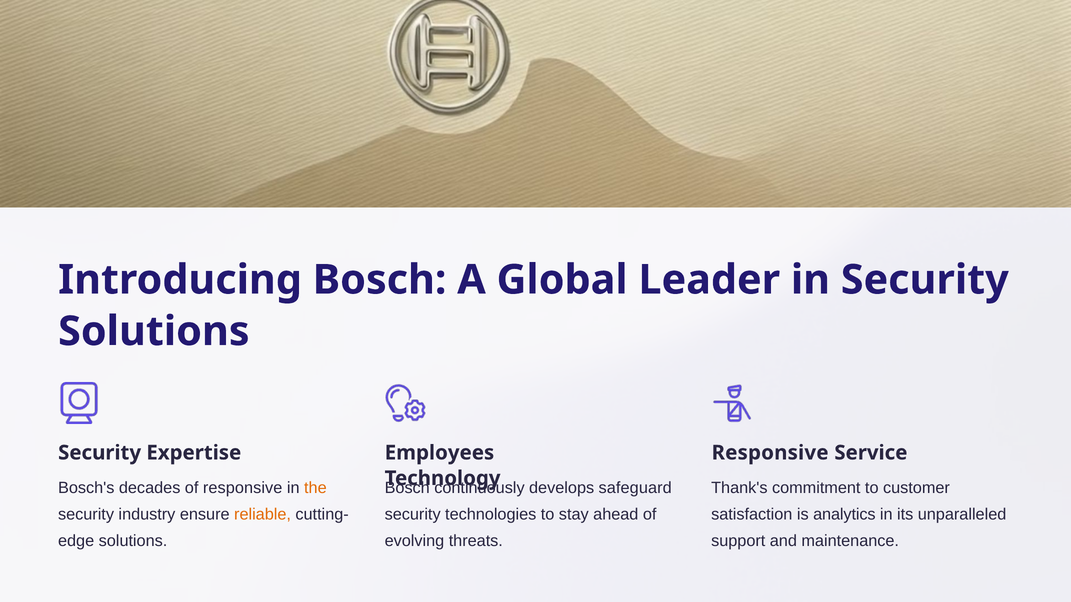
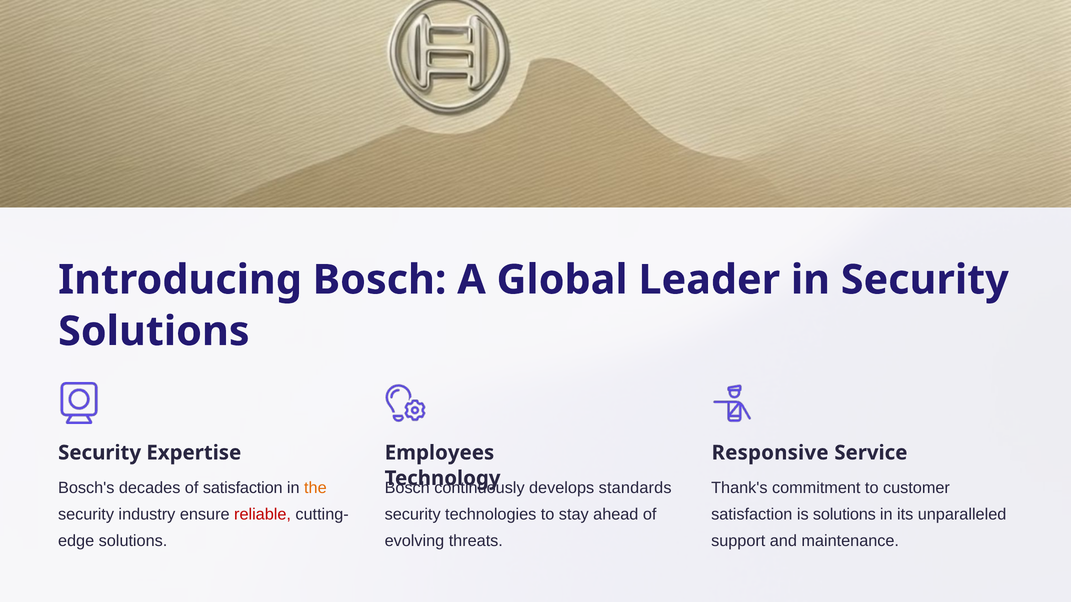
of responsive: responsive -> satisfaction
safeguard: safeguard -> standards
reliable colour: orange -> red
is analytics: analytics -> solutions
